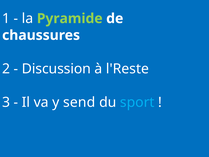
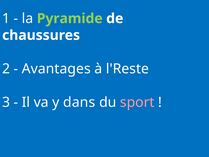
Discussion: Discussion -> Avantages
send: send -> dans
sport colour: light blue -> pink
